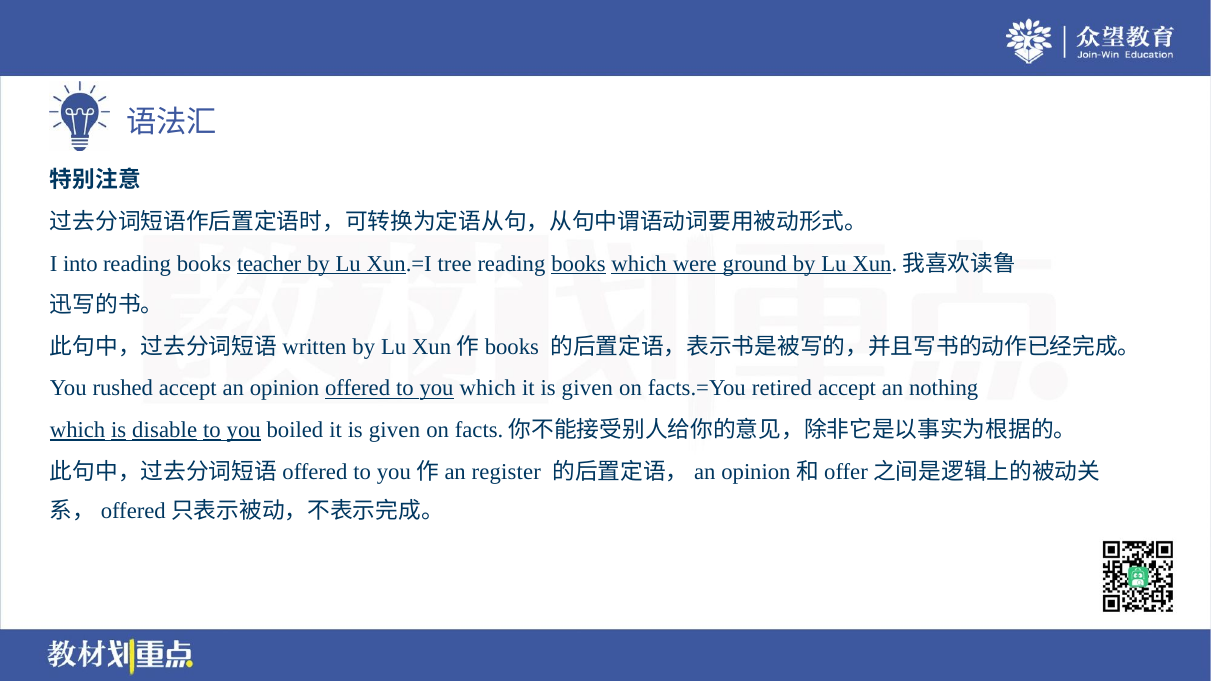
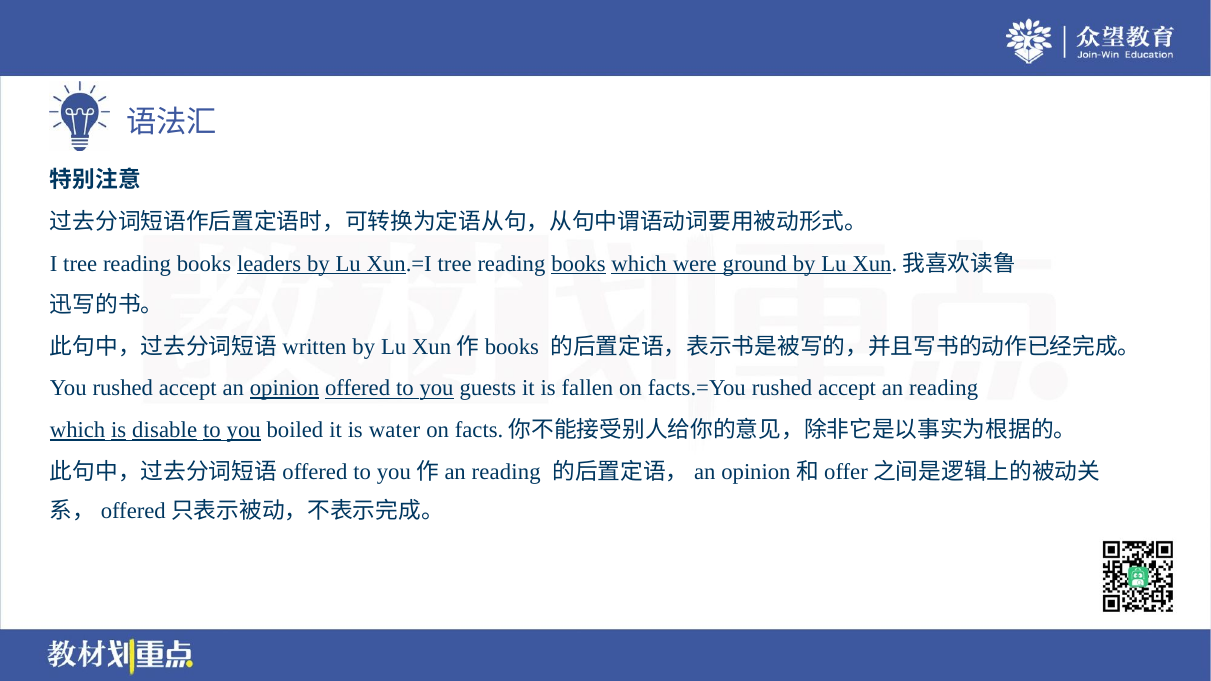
I into: into -> tree
teacher: teacher -> leaders
opinion underline: none -> present
you which: which -> guests
given at (587, 388): given -> fallen
facts.=You retired: retired -> rushed
an nothing: nothing -> reading
given at (394, 430): given -> water
register at (506, 472): register -> reading
